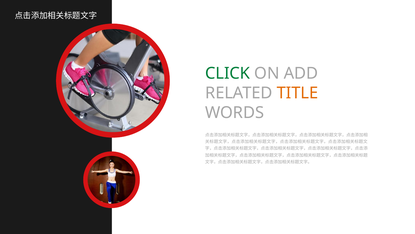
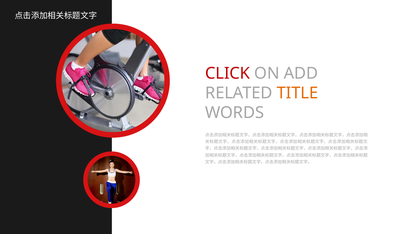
CLICK colour: green -> red
